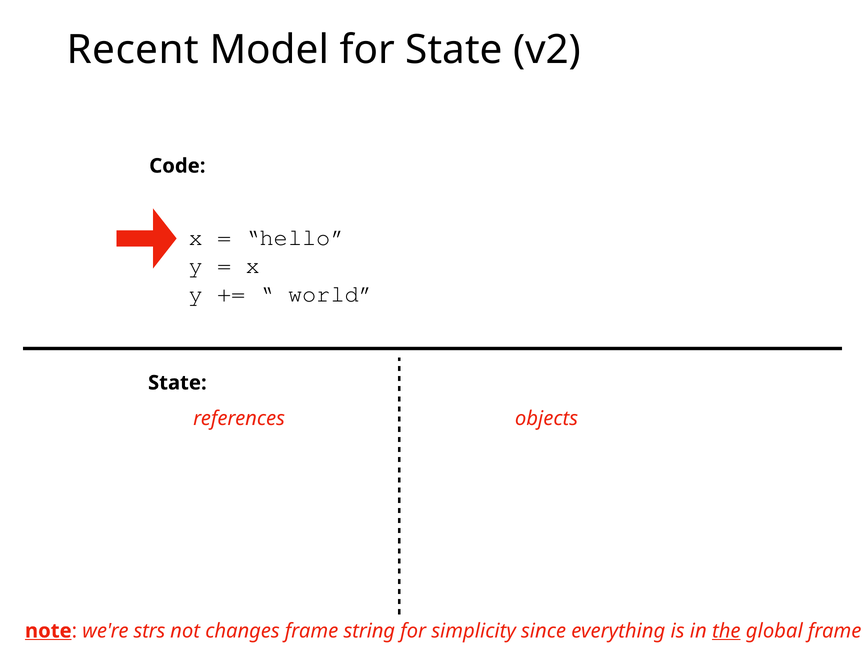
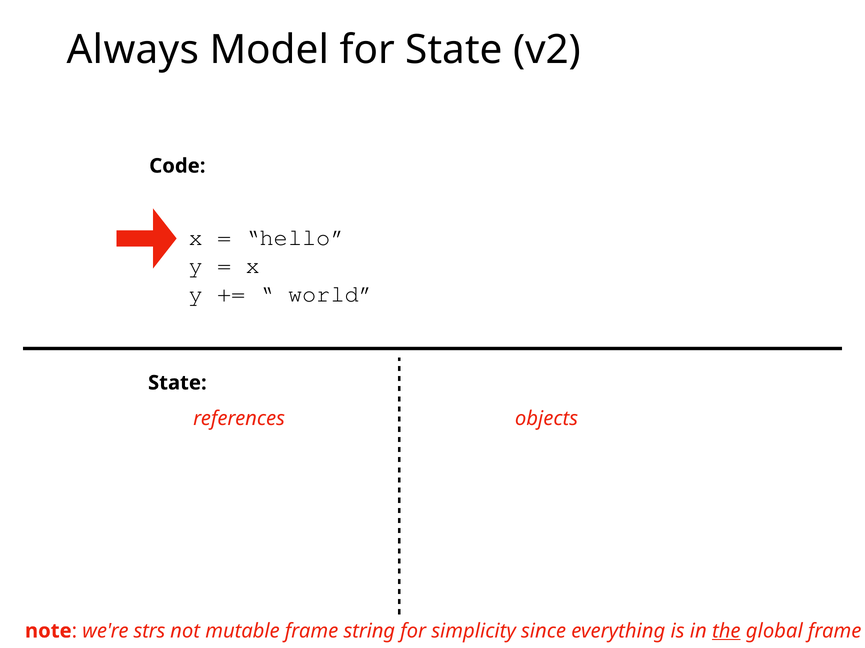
Recent: Recent -> Always
note underline: present -> none
changes: changes -> mutable
